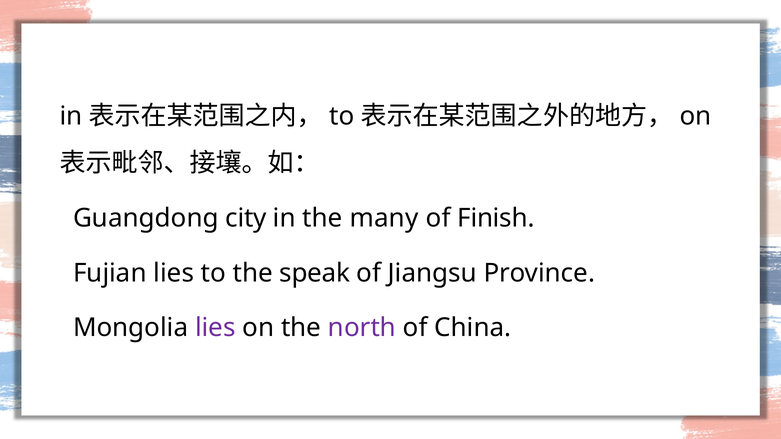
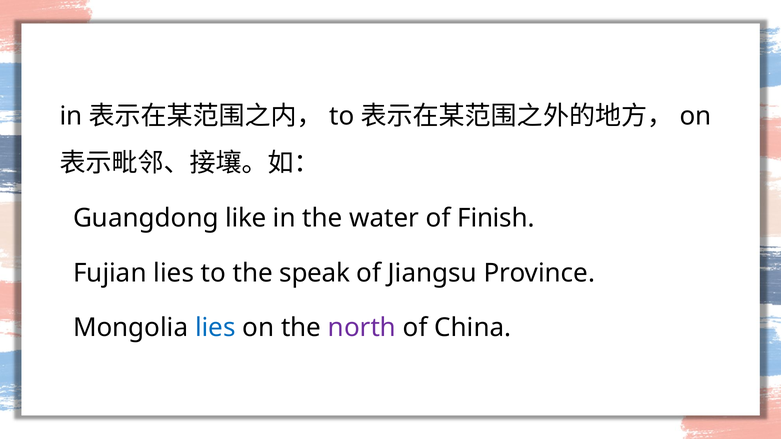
city: city -> like
many: many -> water
lies at (215, 328) colour: purple -> blue
